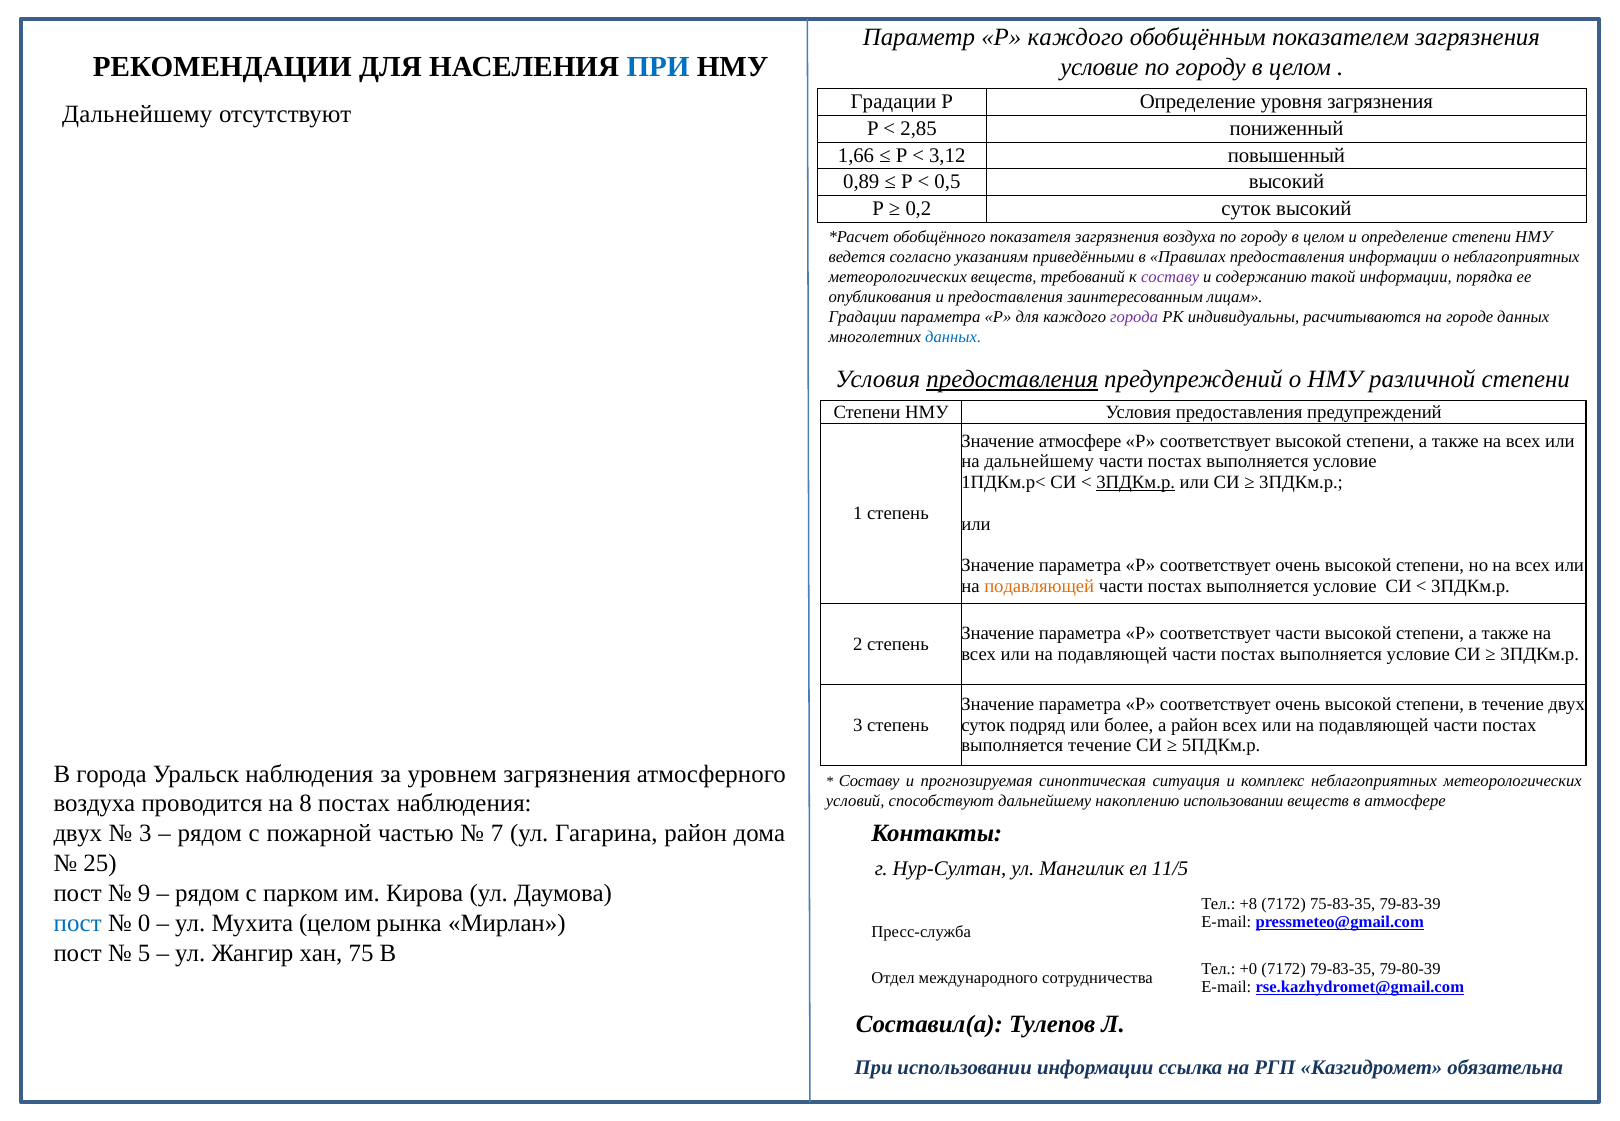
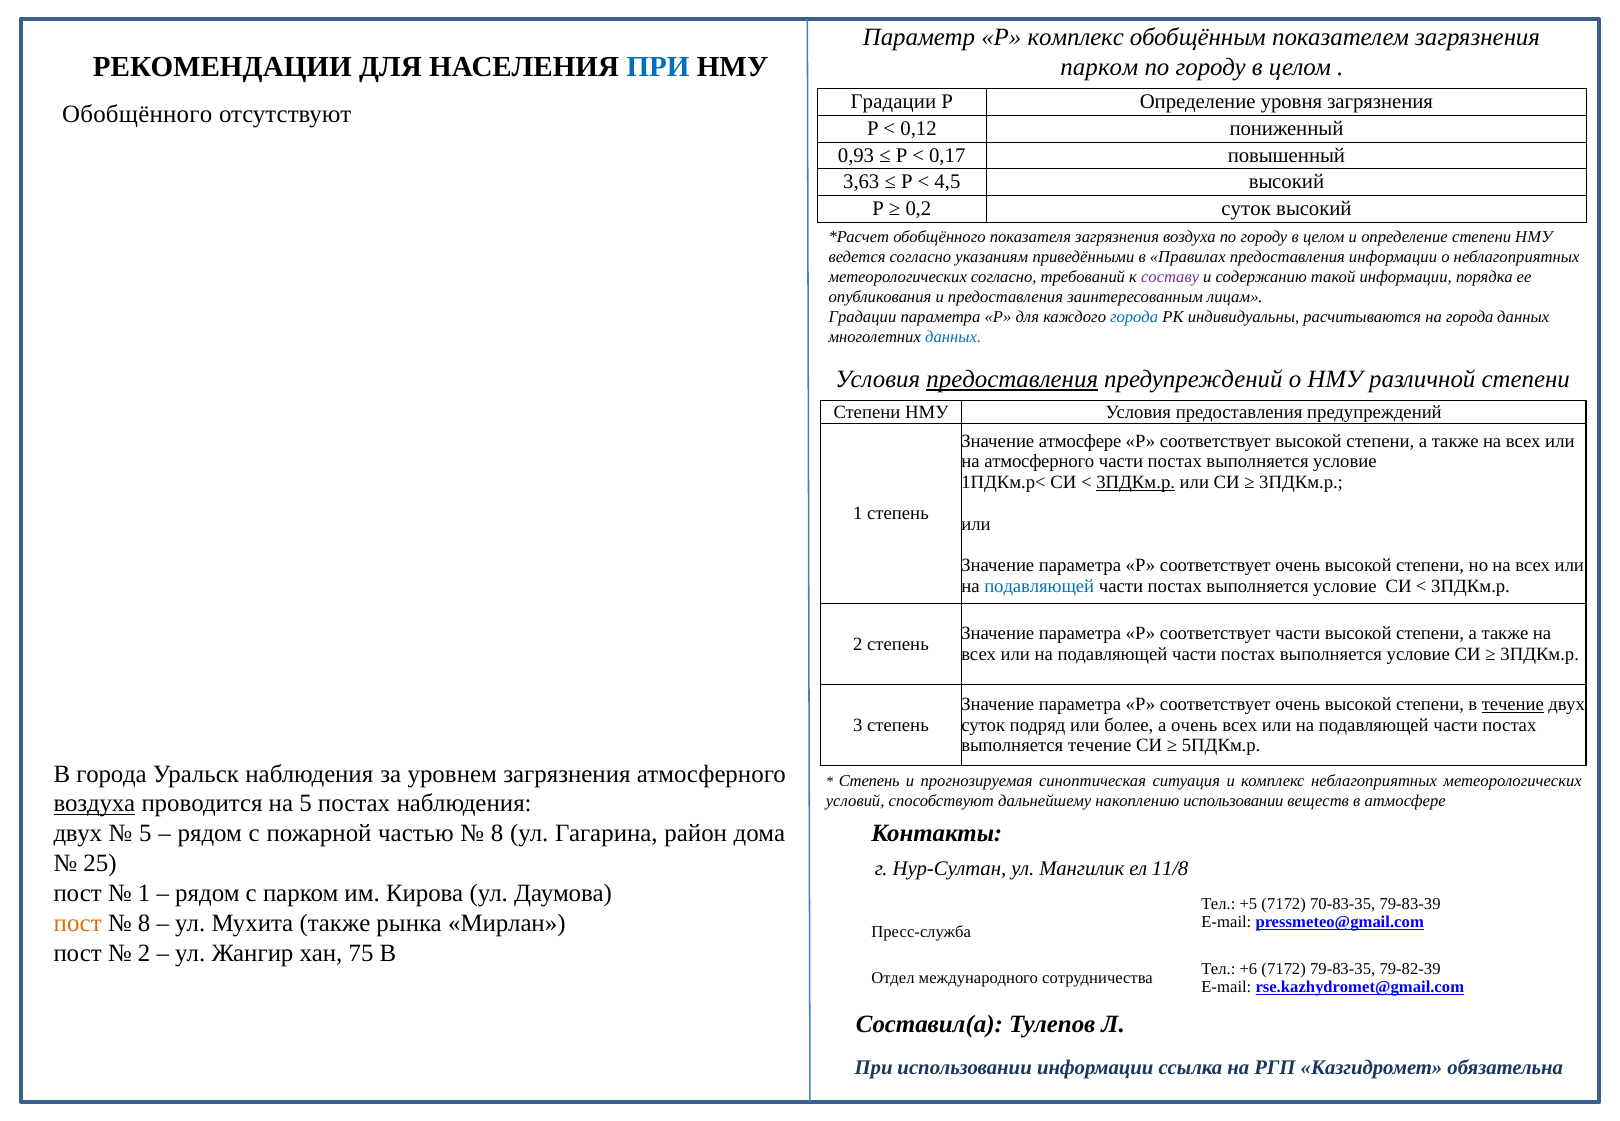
Р каждого: каждого -> комплекс
условие at (1099, 67): условие -> парком
Дальнейшему at (137, 115): Дальнейшему -> Обобщённого
2,85: 2,85 -> 0,12
1,66: 1,66 -> 0,93
3,12: 3,12 -> 0,17
0,89: 0,89 -> 3,63
0,5: 0,5 -> 4,5
метеорологических веществ: веществ -> согласно
города at (1134, 317) colour: purple -> blue
на городе: городе -> города
на дальнейшему: дальнейшему -> атмосферного
подавляющей at (1039, 586) colour: orange -> blue
течение at (1513, 705) underline: none -> present
а район: район -> очень
Составу at (869, 781): Составу -> Степень
воздуха at (94, 804) underline: none -> present
на 8: 8 -> 5
3 at (145, 834): 3 -> 5
7 at (497, 834): 7 -> 8
11/5: 11/5 -> 11/8
9 at (144, 894): 9 -> 1
+8: +8 -> +5
75-83-35: 75-83-35 -> 70-83-35
пост at (78, 924) colour: blue -> orange
0 at (144, 924): 0 -> 8
Мухита целом: целом -> также
5 at (144, 954): 5 -> 2
+0: +0 -> +6
79-80-39: 79-80-39 -> 79-82-39
